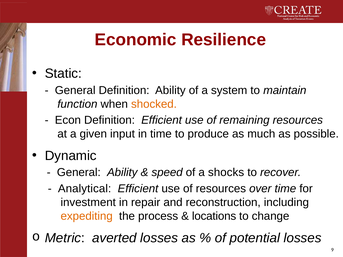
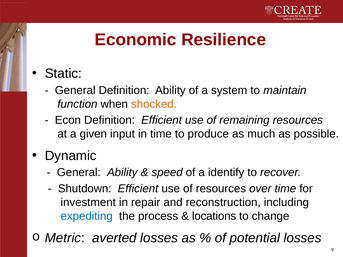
shocks: shocks -> identify
Analytical: Analytical -> Shutdown
expediting colour: orange -> blue
